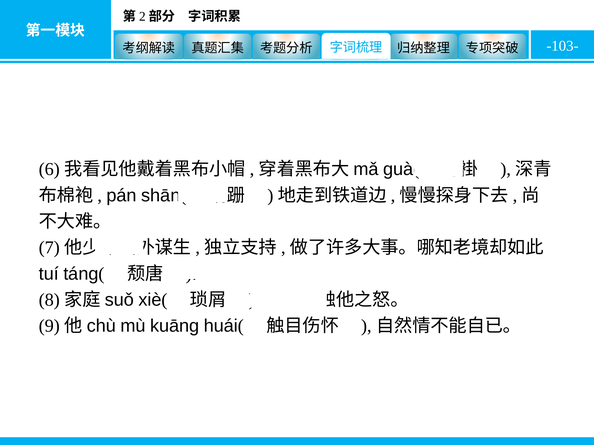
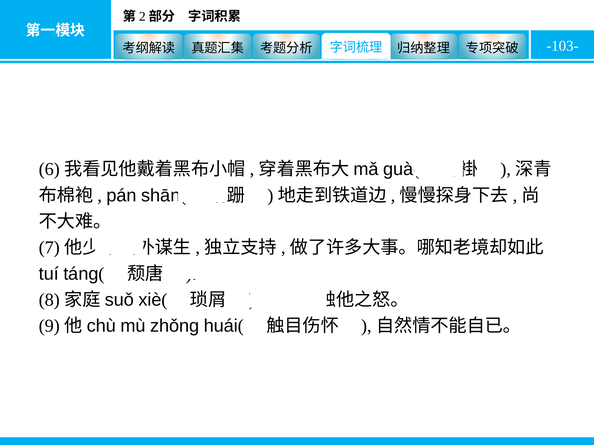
kuāng: kuāng -> zhǒng
